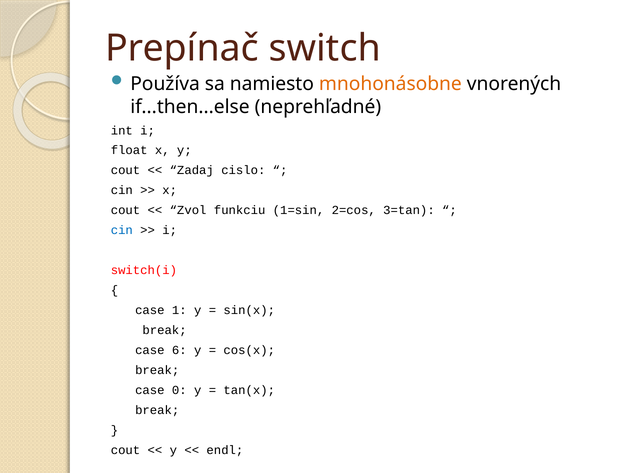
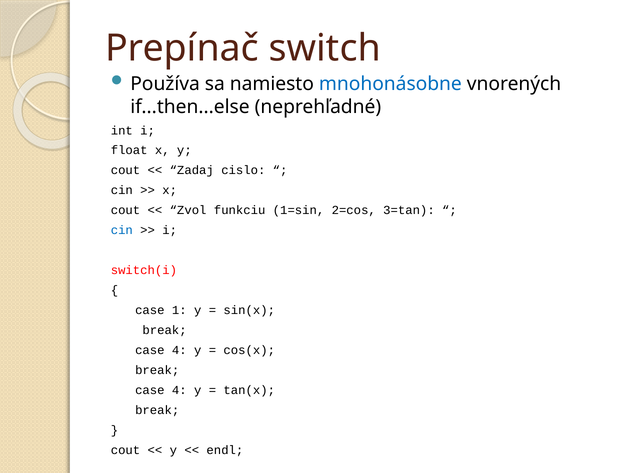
mnohonásobne colour: orange -> blue
6 at (179, 350): 6 -> 4
0 at (179, 390): 0 -> 4
